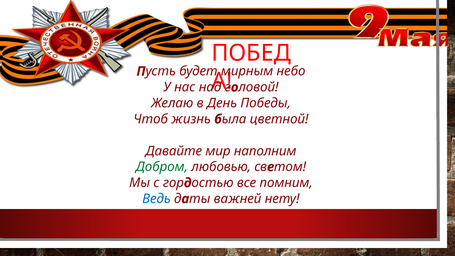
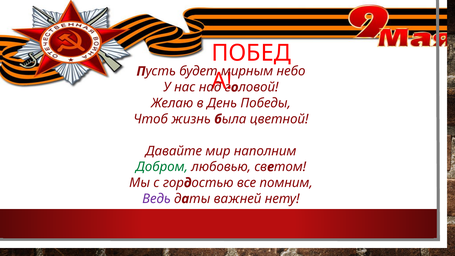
Ведь colour: blue -> purple
